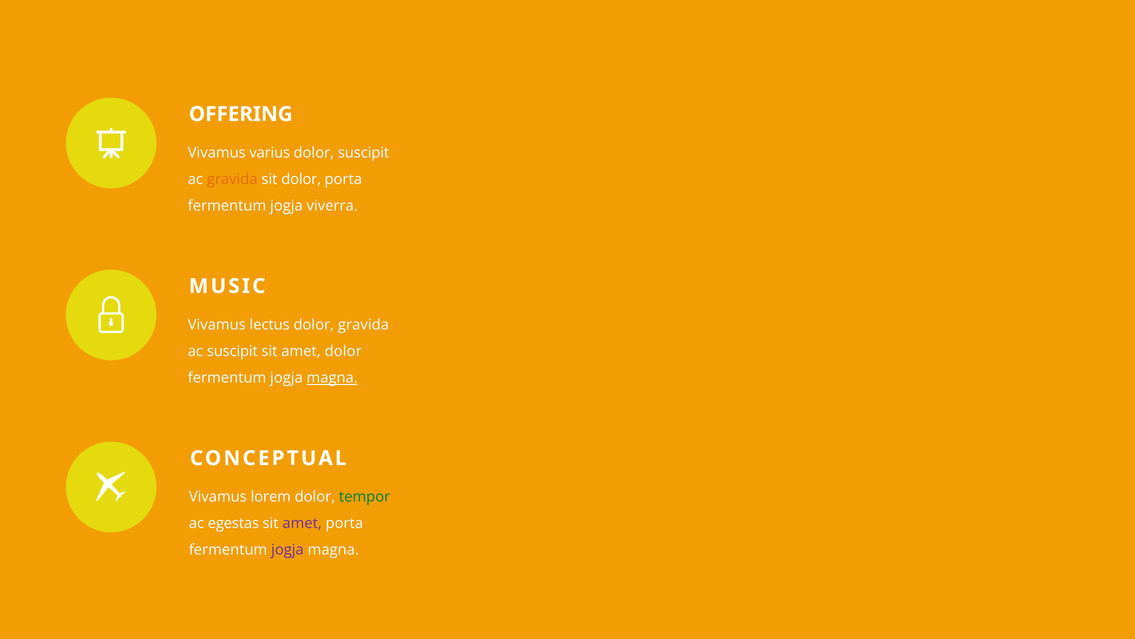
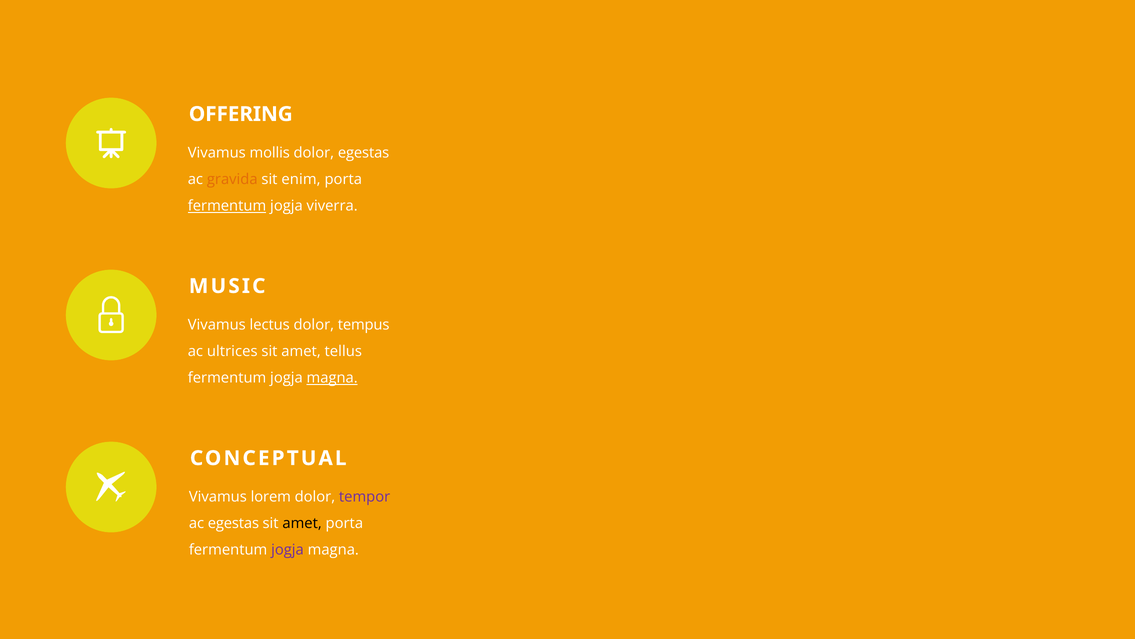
varius: varius -> mollis
dolor suscipit: suscipit -> egestas
sit dolor: dolor -> enim
fermentum at (227, 206) underline: none -> present
dolor gravida: gravida -> tempus
ac suscipit: suscipit -> ultrices
amet dolor: dolor -> tellus
tempor colour: green -> purple
amet at (302, 523) colour: purple -> black
